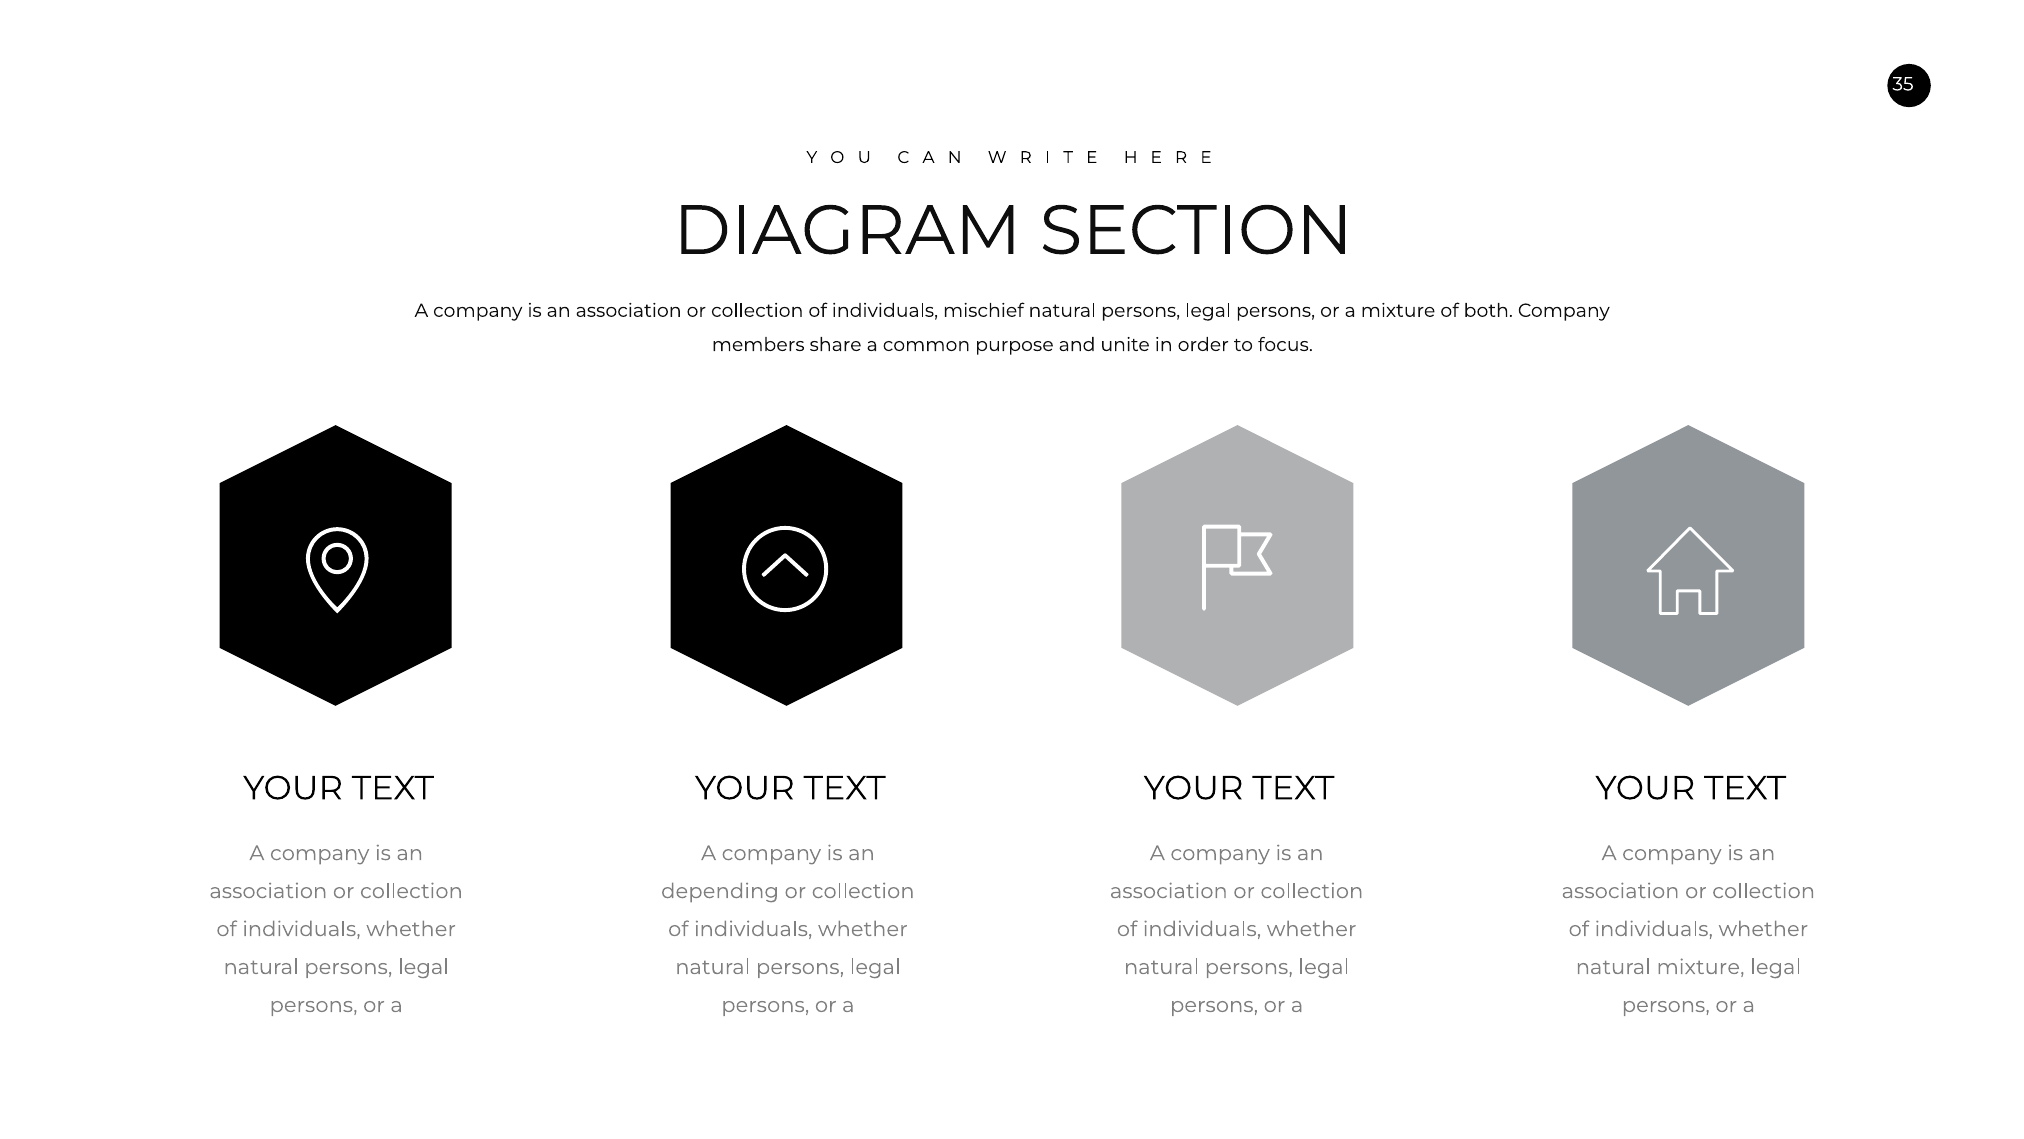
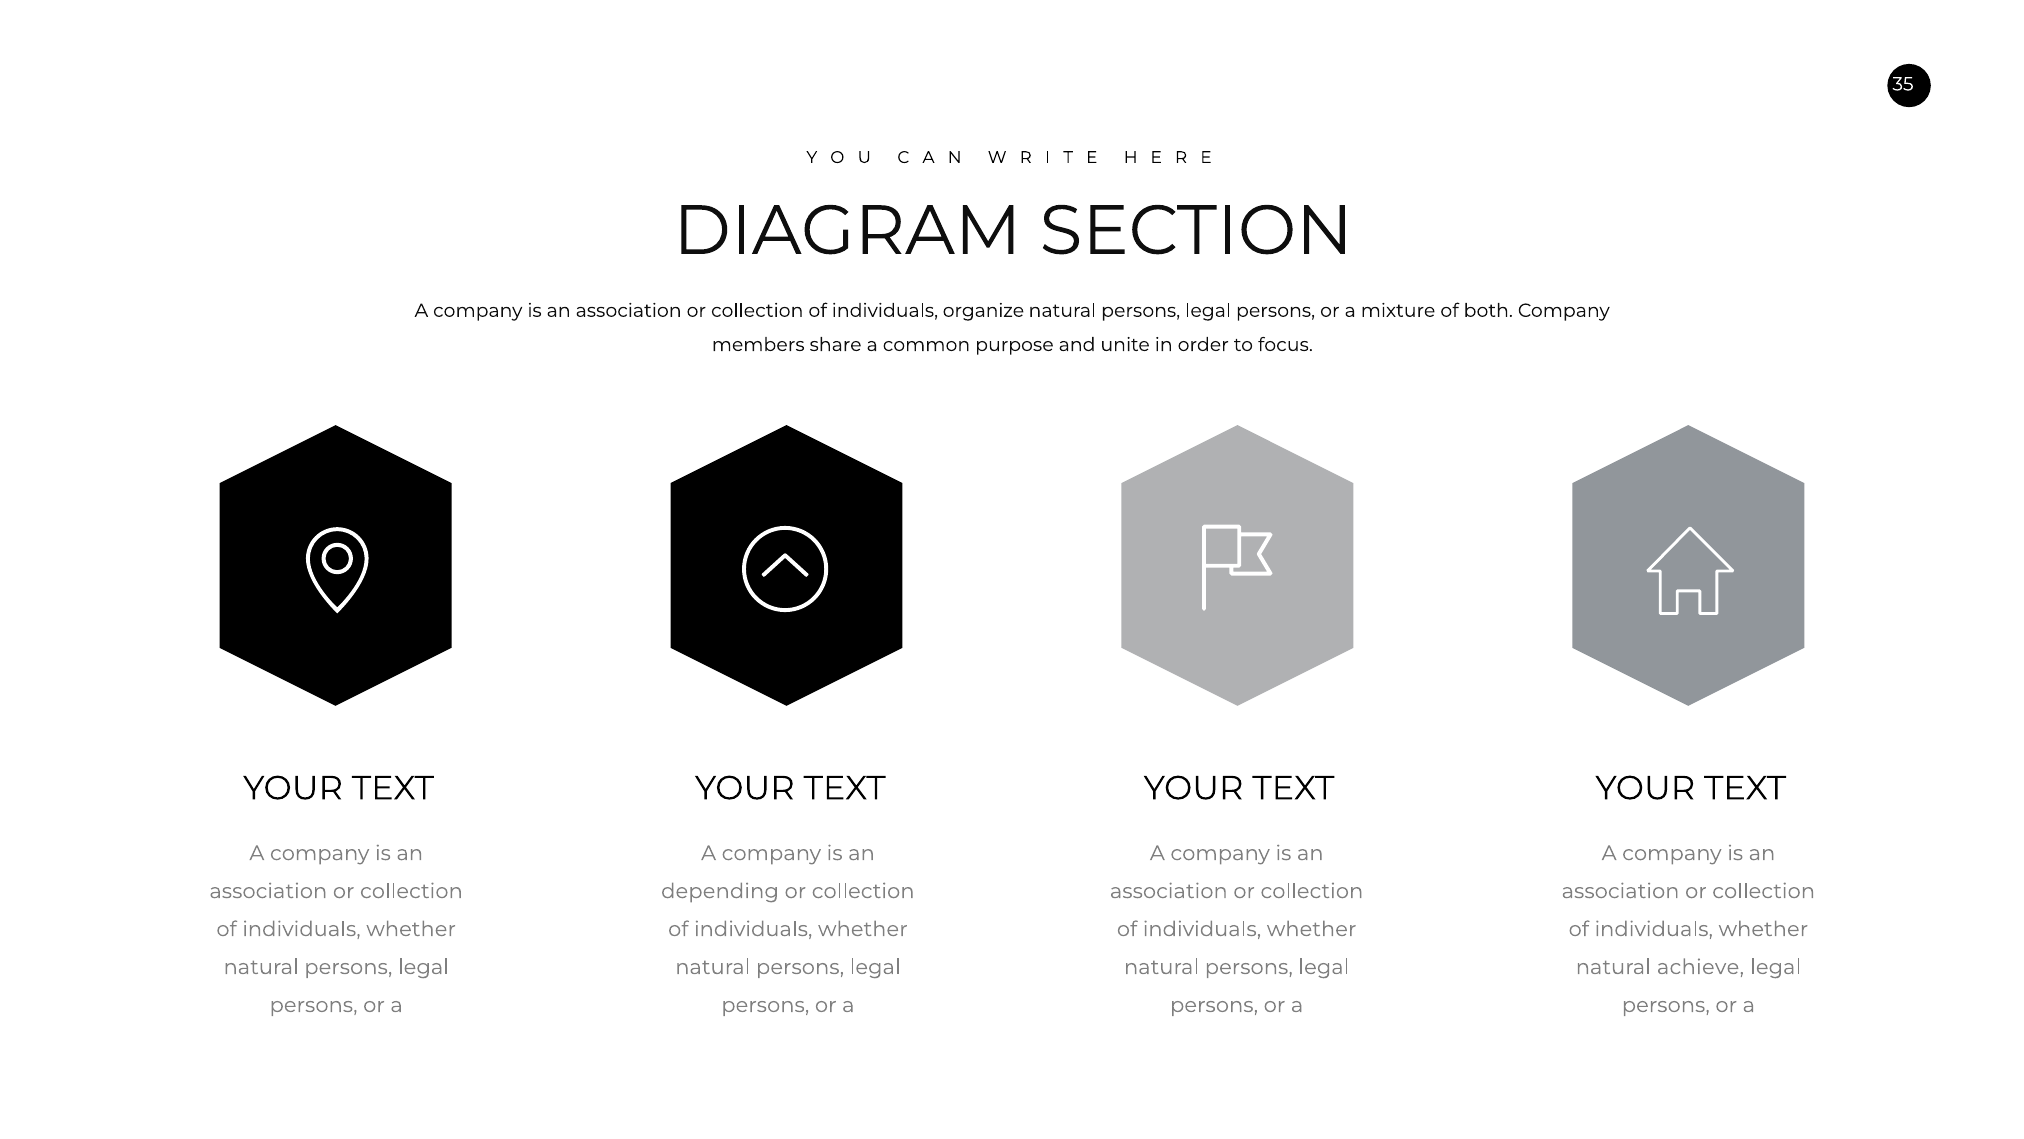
mischief: mischief -> organize
natural mixture: mixture -> achieve
